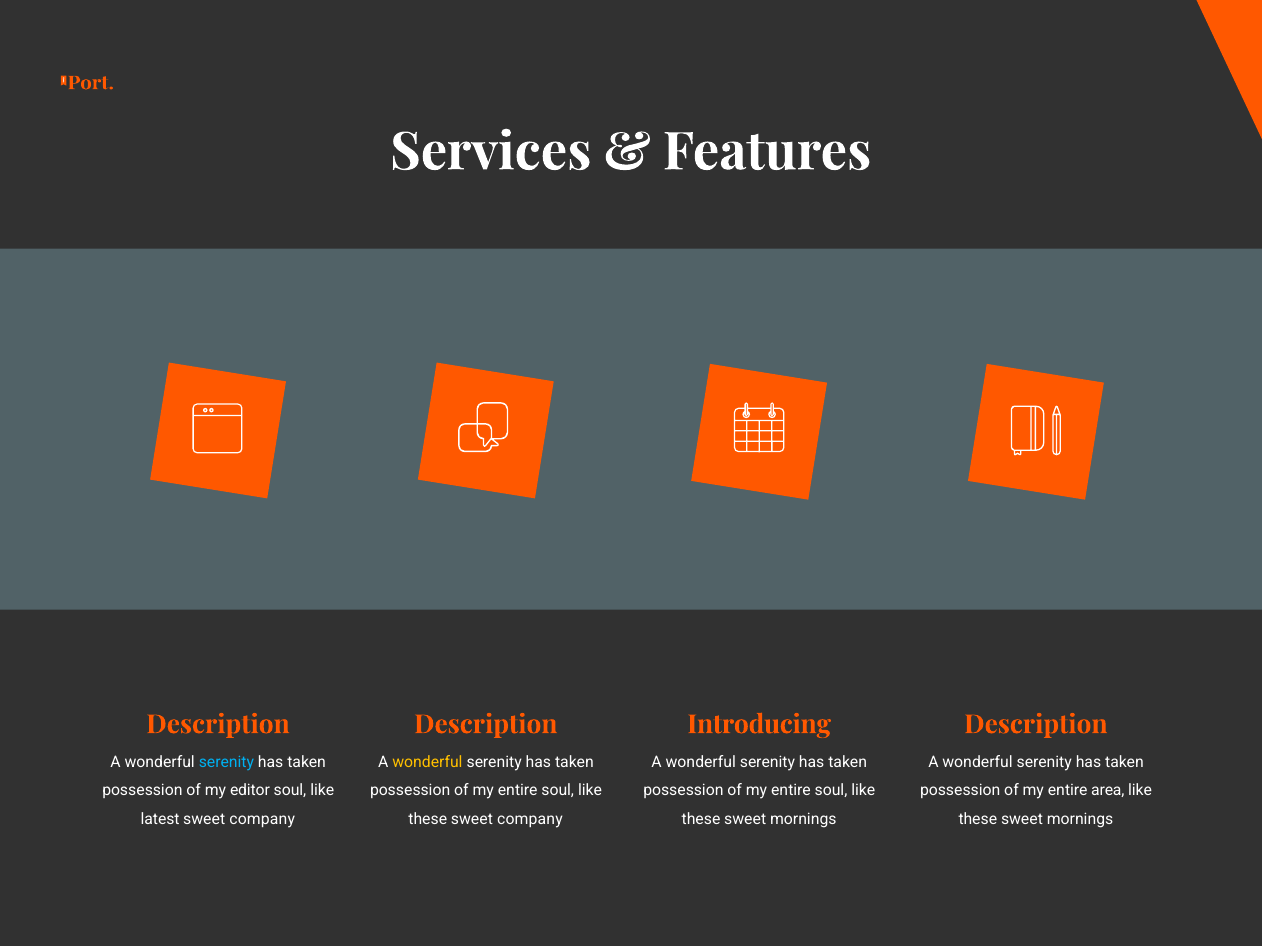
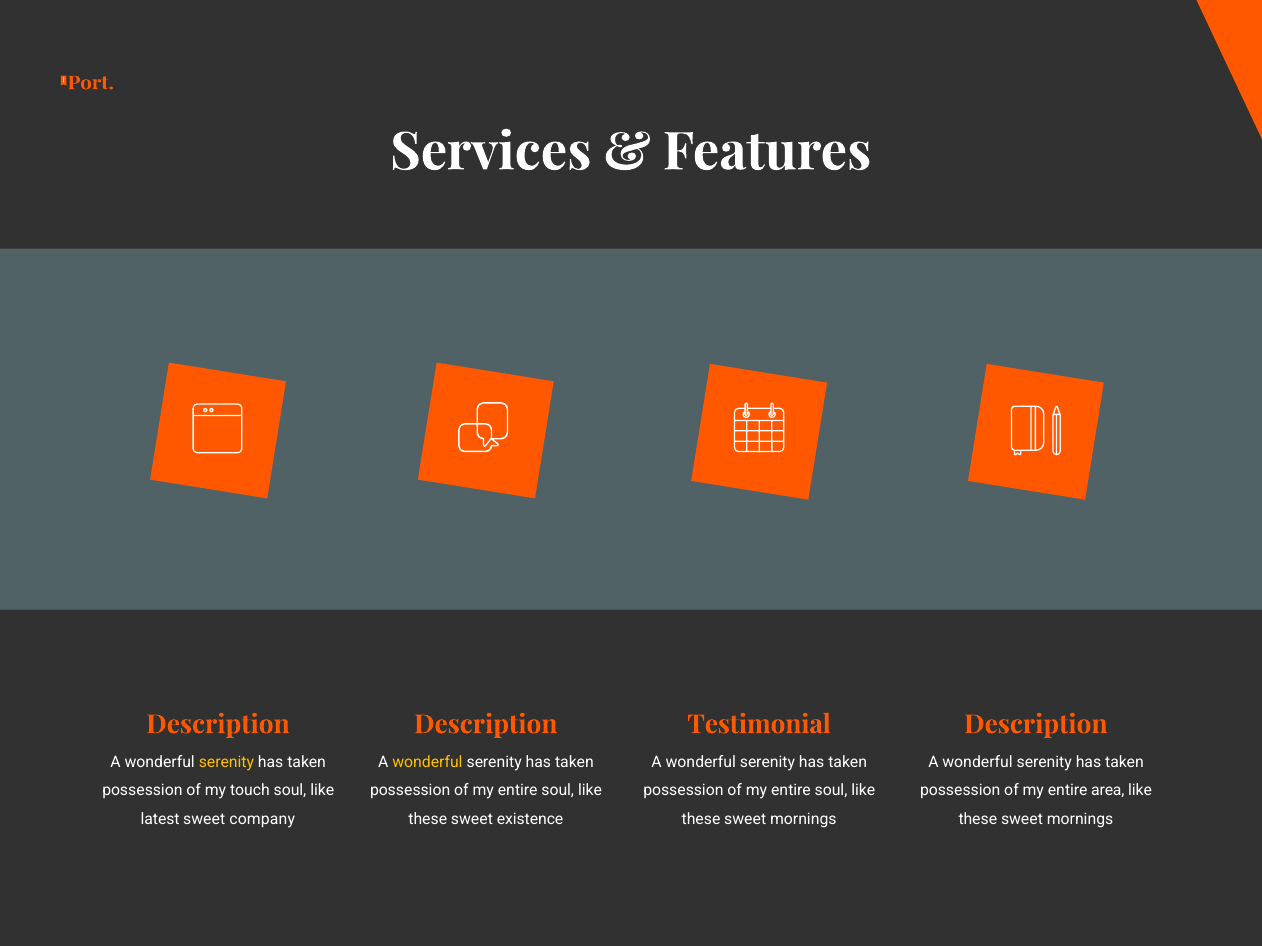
Introducing: Introducing -> Testimonial
serenity at (226, 763) colour: light blue -> yellow
editor: editor -> touch
these sweet company: company -> existence
